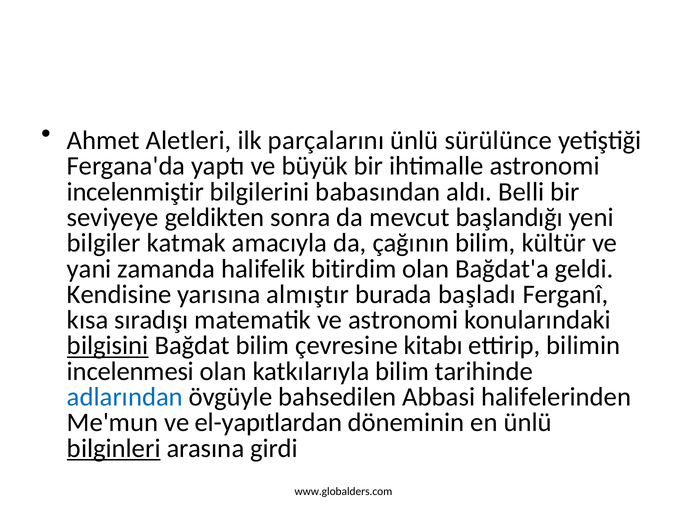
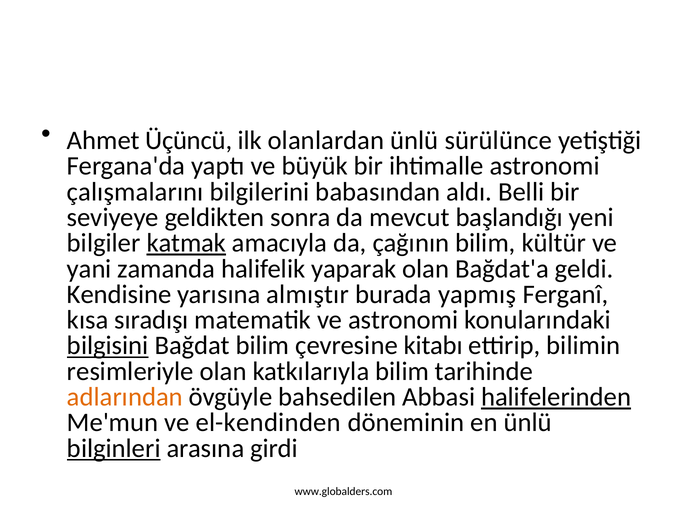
Aletleri: Aletleri -> Üçüncü
parçalarını: parçalarını -> olanlardan
incelenmiştir: incelenmiştir -> çalışmalarını
katmak underline: none -> present
bitirdim: bitirdim -> yaparak
başladı: başladı -> yapmış
incelenmesi: incelenmesi -> resimleriyle
adlarından colour: blue -> orange
halifelerinden underline: none -> present
el-yapıtlardan: el-yapıtlardan -> el-kendinden
